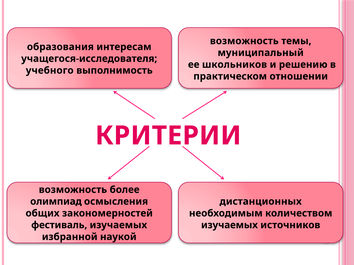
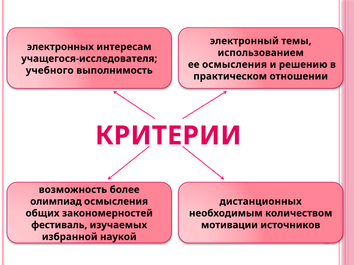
возможность at (244, 41): возможность -> электронный
образования: образования -> электронных
муниципальный: муниципальный -> использованием
ее школьников: школьников -> осмысления
изучаемых at (229, 225): изучаемых -> мотивации
